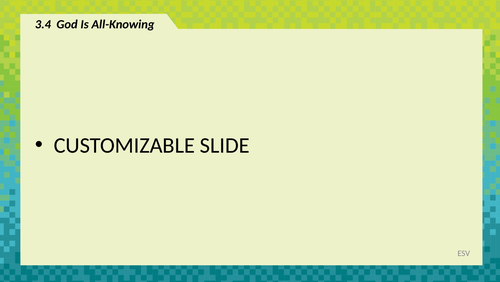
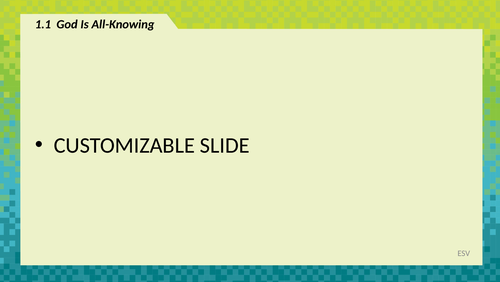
3.4: 3.4 -> 1.1
